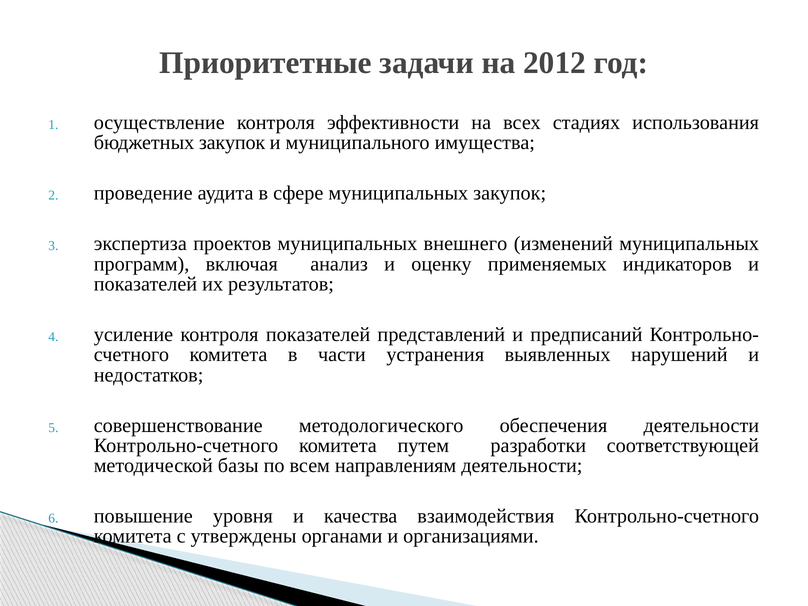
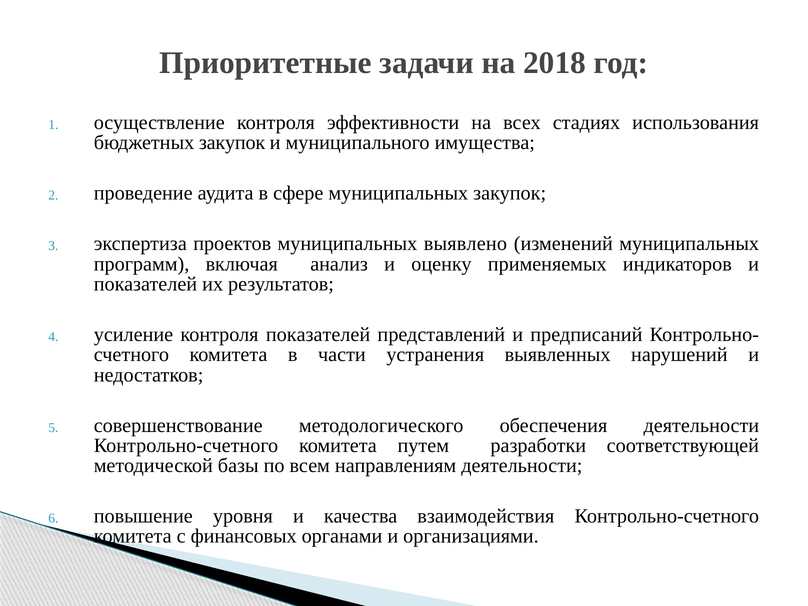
2012: 2012 -> 2018
внешнего: внешнего -> выявлено
утверждены: утверждены -> финансовых
